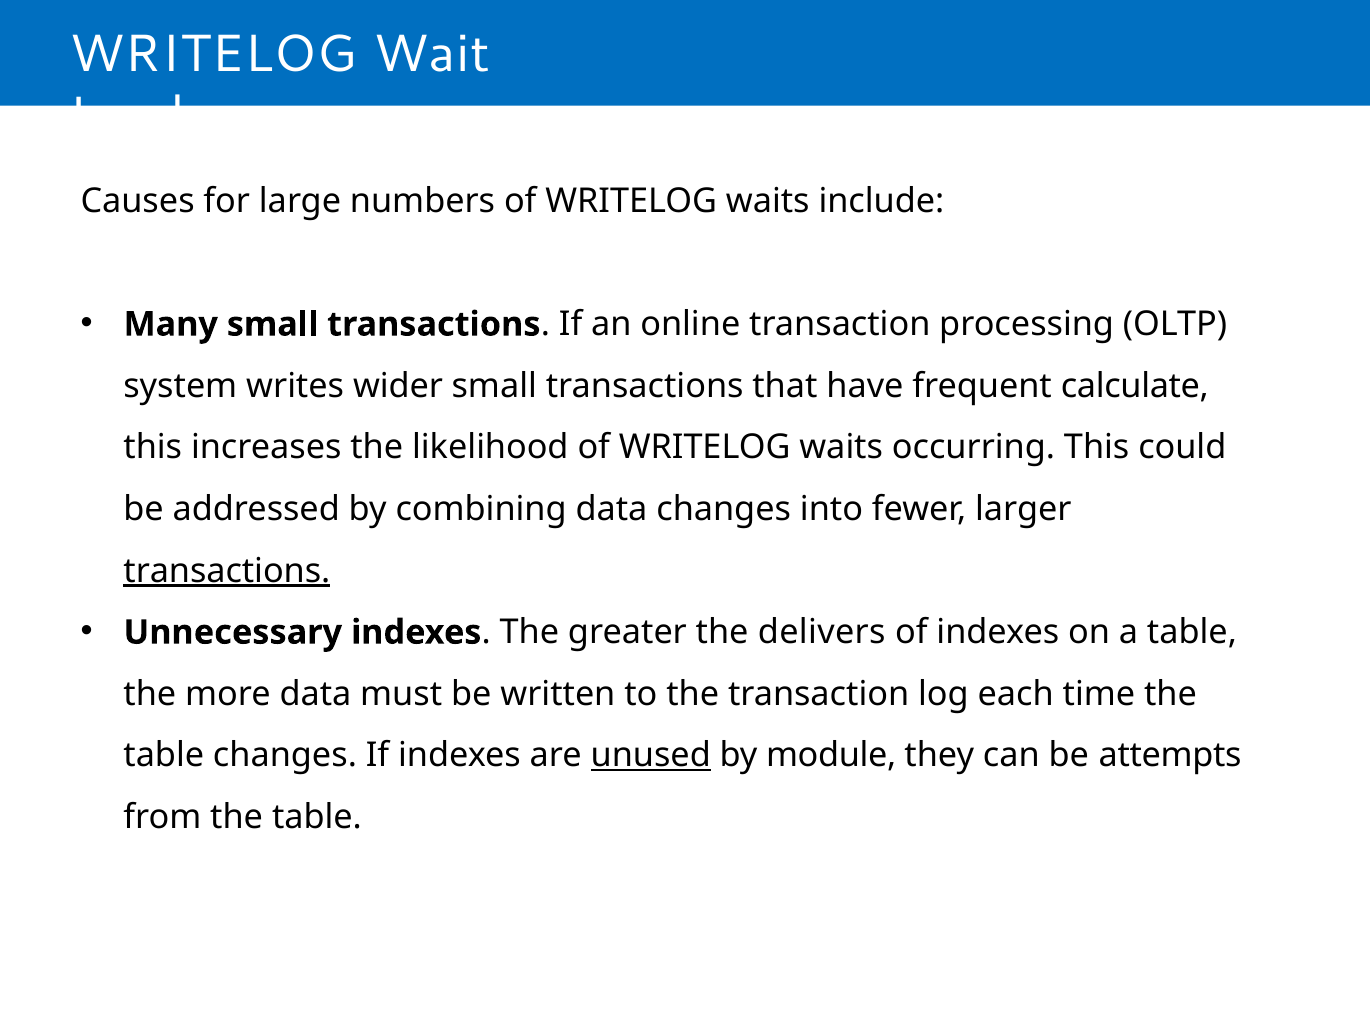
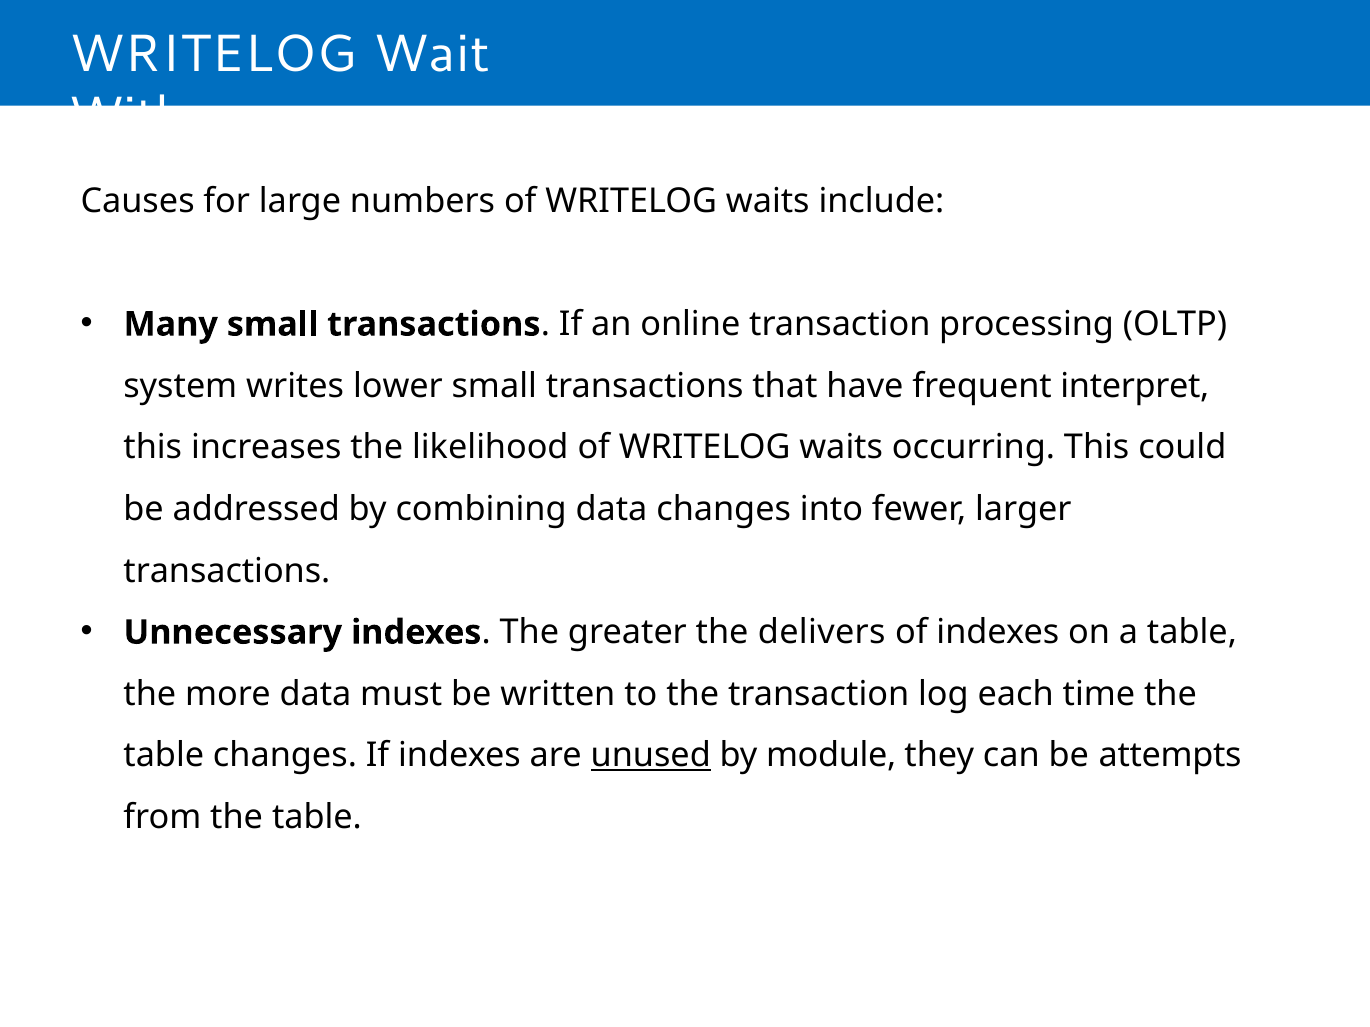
Lead: Lead -> With
wider: wider -> lower
calculate: calculate -> interpret
transactions at (227, 571) underline: present -> none
